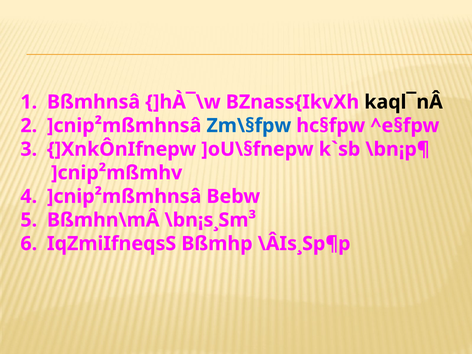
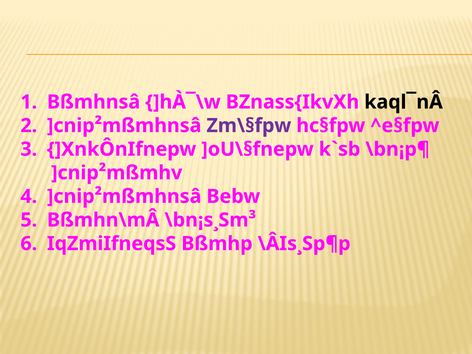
Zm\§fpw colour: blue -> purple
